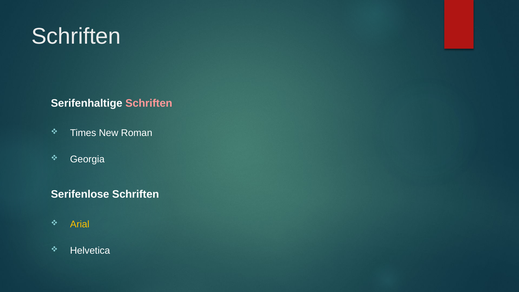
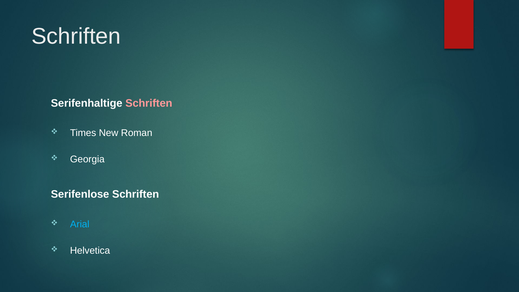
Arial colour: yellow -> light blue
